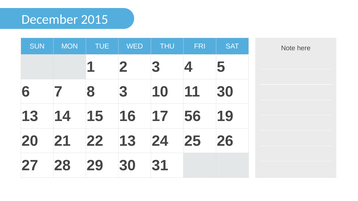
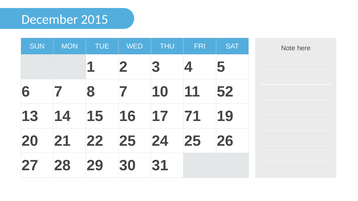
8 3: 3 -> 7
11 30: 30 -> 52
56: 56 -> 71
22 13: 13 -> 25
